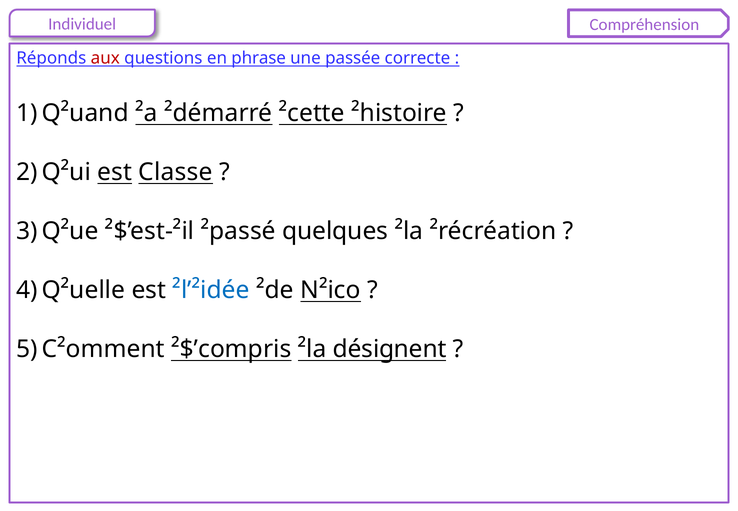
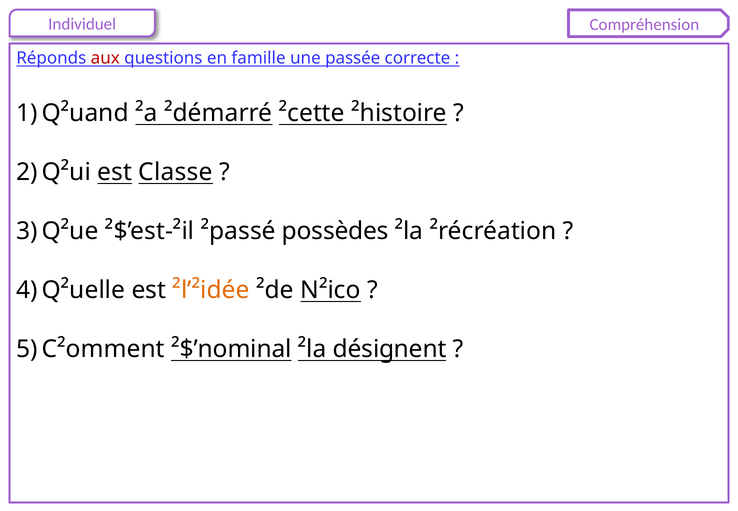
phrase: phrase -> famille
quelques: quelques -> possèdes
²l’²idée colour: blue -> orange
²$’compris: ²$’compris -> ²$’nominal
